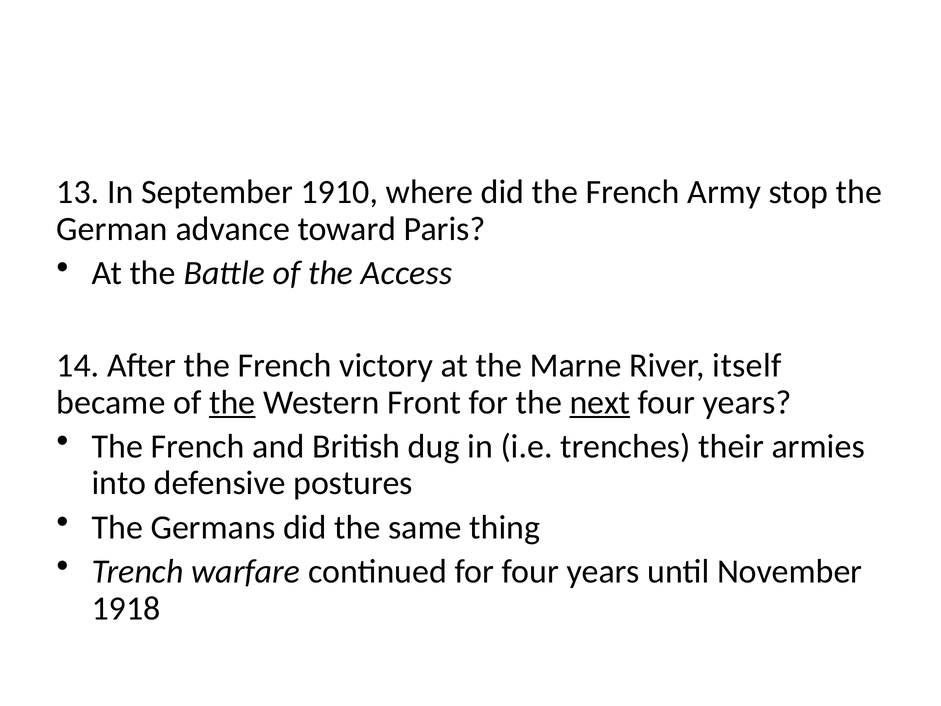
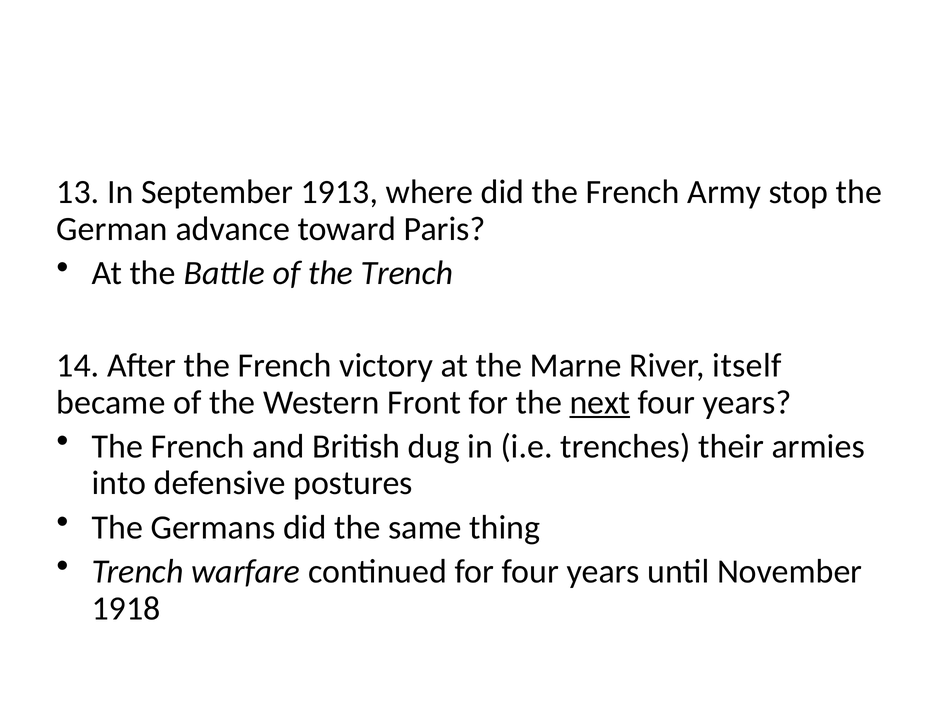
1910: 1910 -> 1913
the Access: Access -> Trench
the at (232, 402) underline: present -> none
